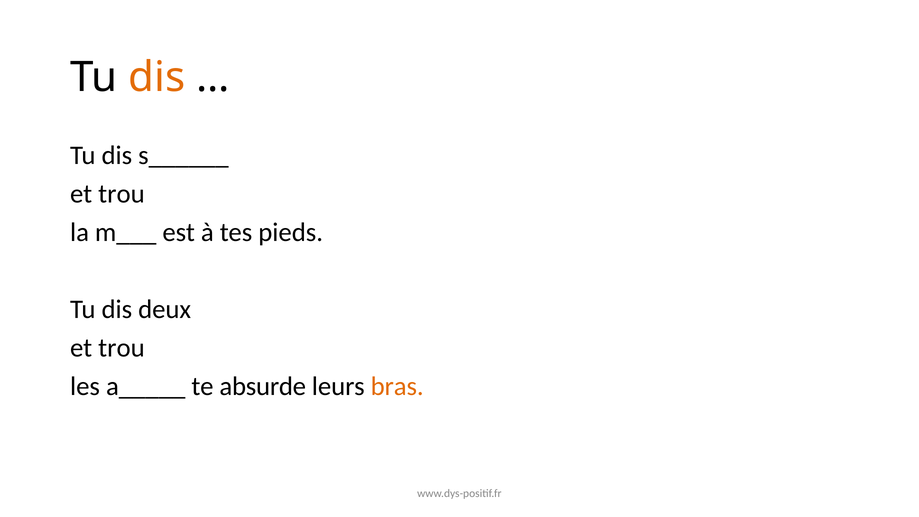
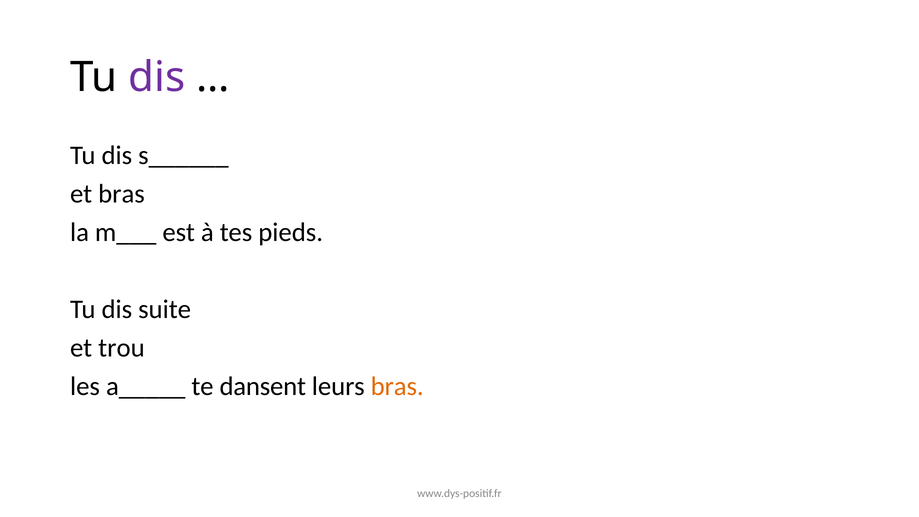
dis at (157, 77) colour: orange -> purple
trou at (121, 194): trou -> bras
deux: deux -> suite
absurde: absurde -> dansent
